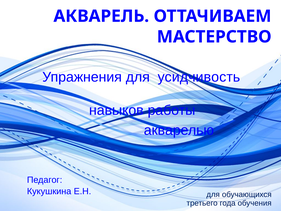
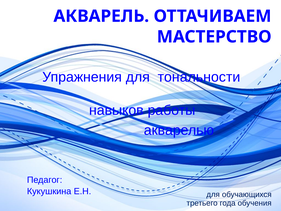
усидчивость: усидчивость -> тональности
